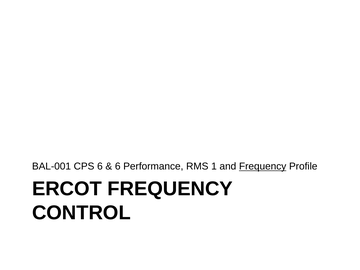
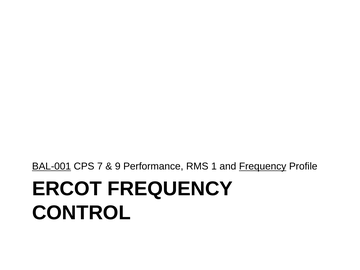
BAL-001 underline: none -> present
CPS 6: 6 -> 7
6 at (118, 166): 6 -> 9
